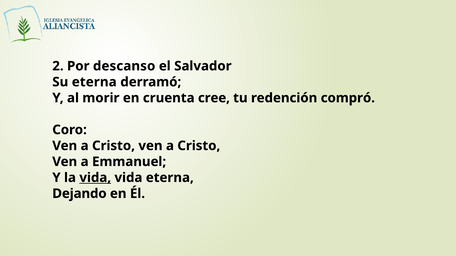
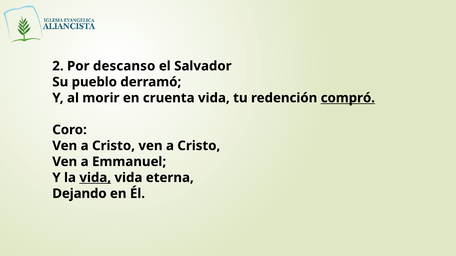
Su eterna: eterna -> pueblo
cruenta cree: cree -> vida
compró underline: none -> present
